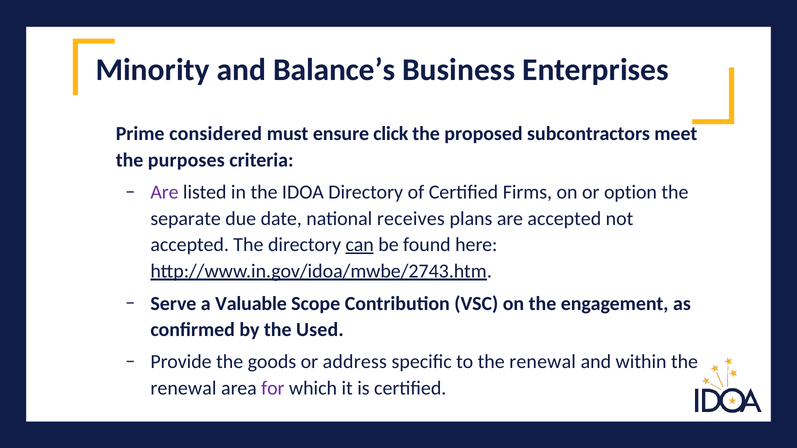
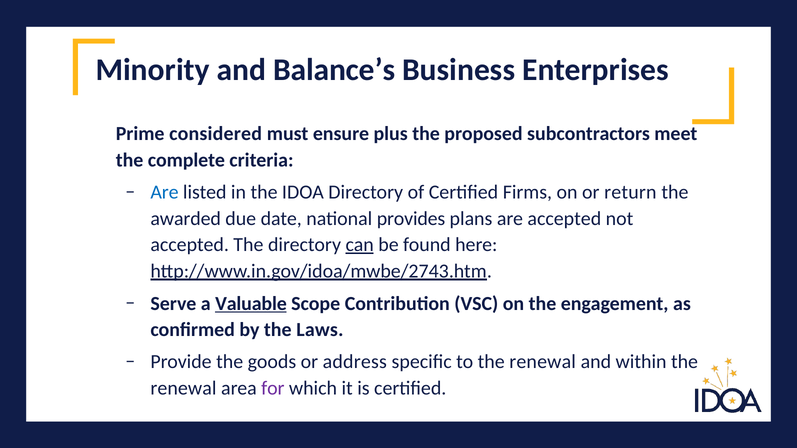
click: click -> plus
purposes: purposes -> complete
Are at (164, 192) colour: purple -> blue
option: option -> return
separate: separate -> awarded
receives: receives -> provides
Valuable underline: none -> present
Used: Used -> Laws
